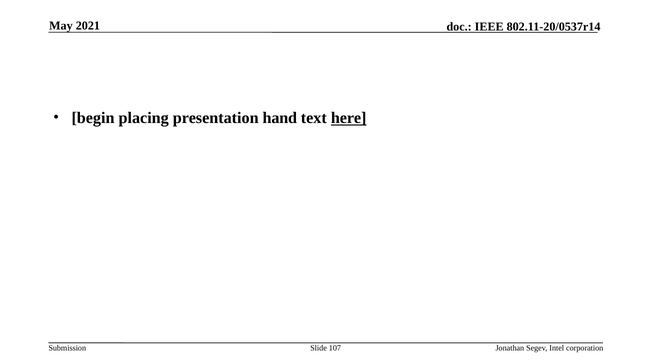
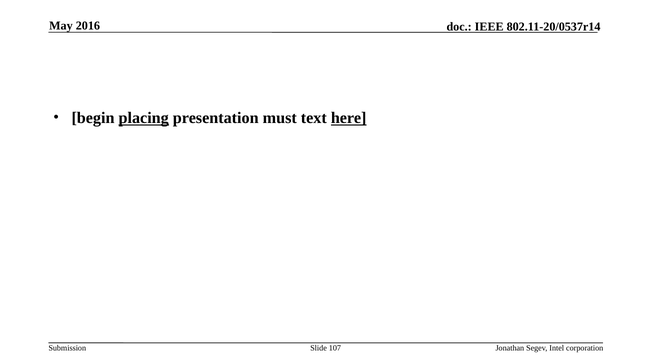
2021: 2021 -> 2016
placing underline: none -> present
hand: hand -> must
